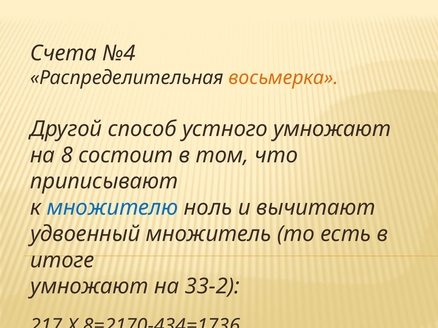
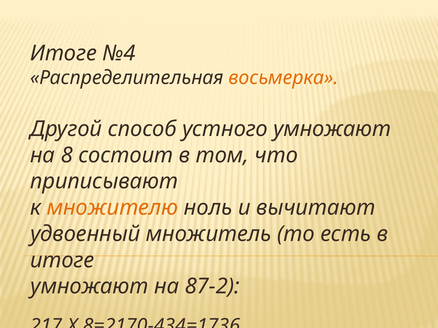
Счета at (64, 53): Счета -> Итоге
множителю colour: blue -> orange
33-2: 33-2 -> 87-2
